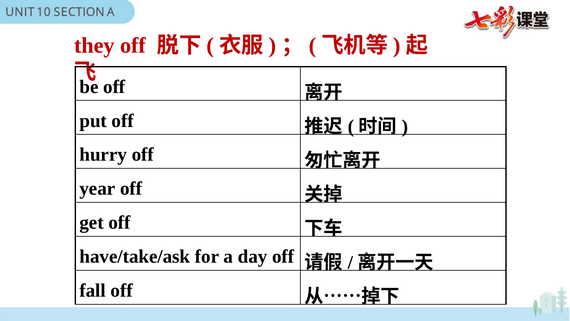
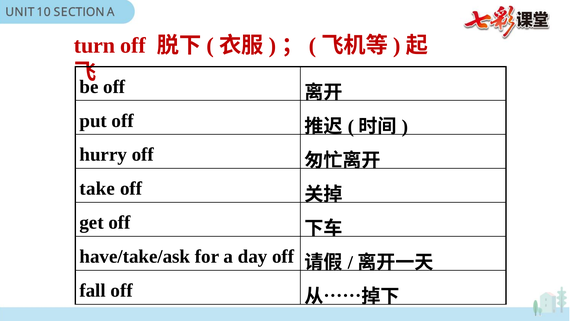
they: they -> turn
year: year -> take
